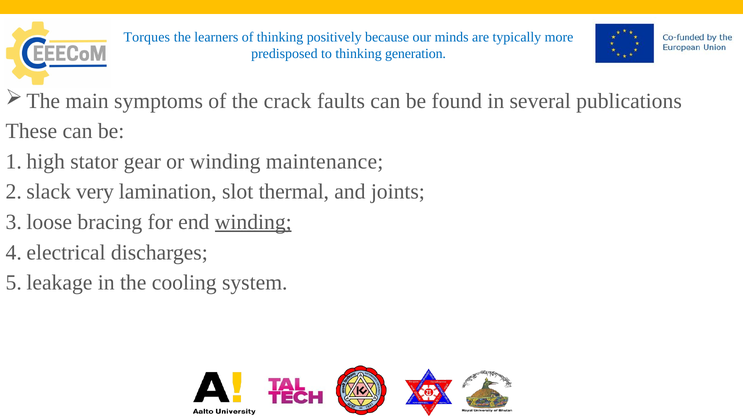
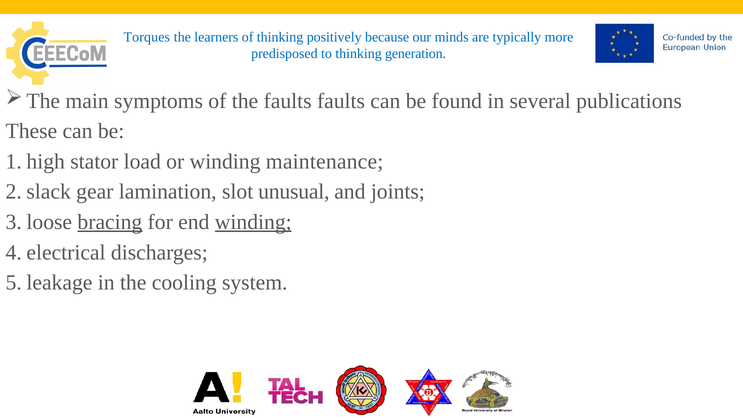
the crack: crack -> faults
gear: gear -> load
very: very -> gear
thermal: thermal -> unusual
bracing underline: none -> present
